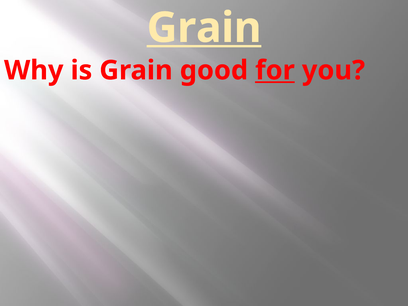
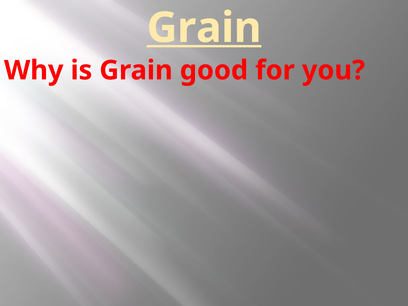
for underline: present -> none
